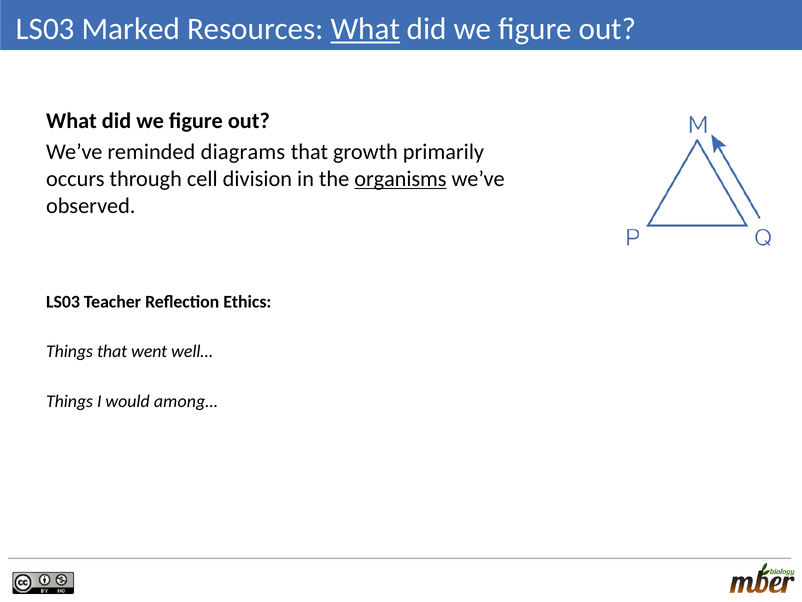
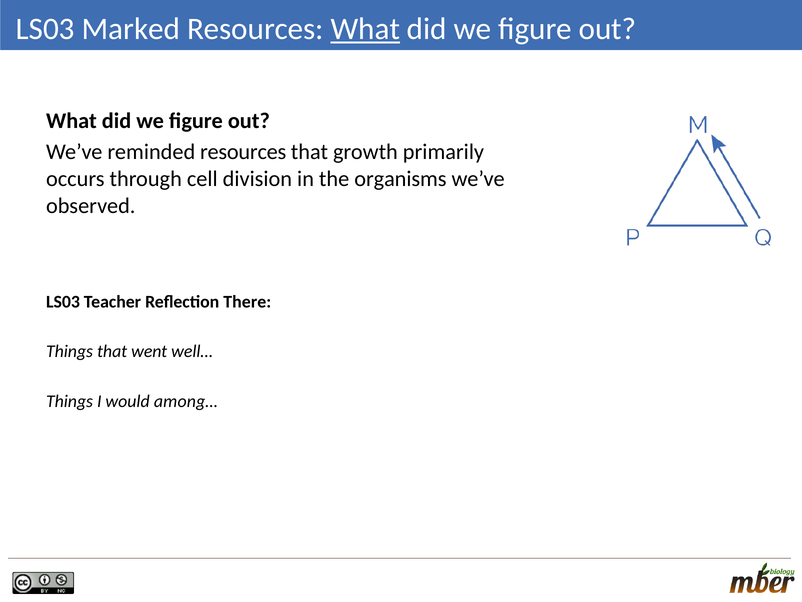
reminded diagrams: diagrams -> resources
organisms underline: present -> none
Ethics: Ethics -> There
